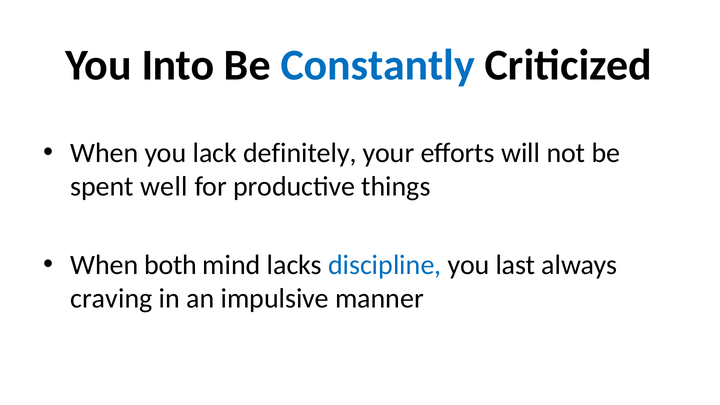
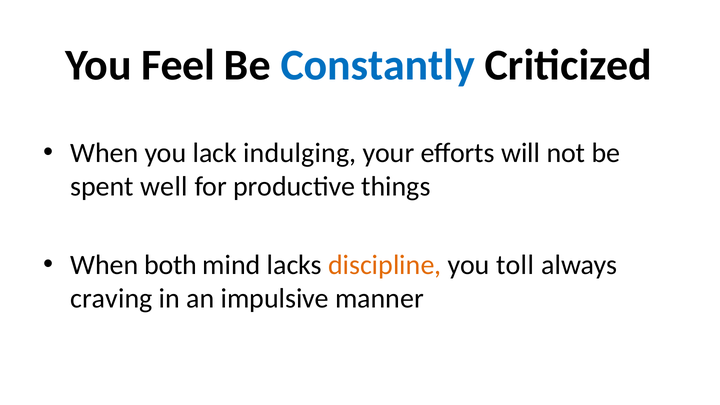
Into: Into -> Feel
definitely: definitely -> indulging
discipline colour: blue -> orange
last: last -> toll
